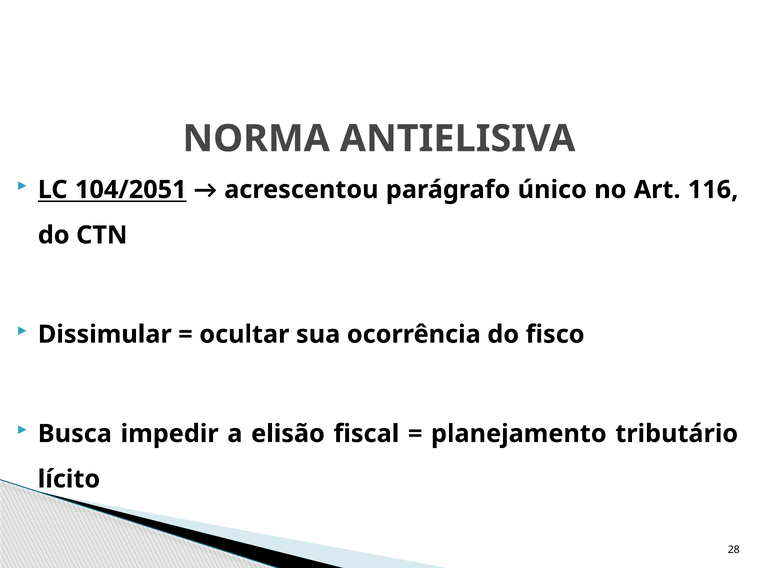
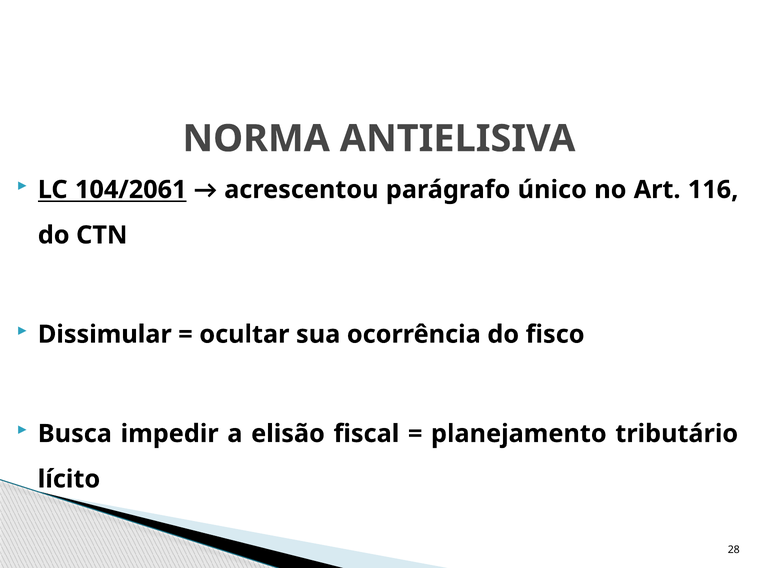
104/2051: 104/2051 -> 104/2061
